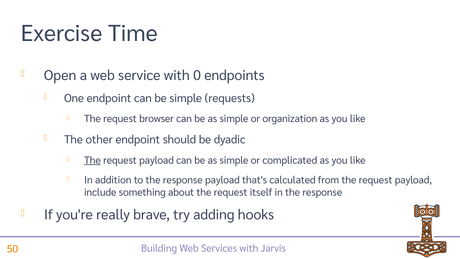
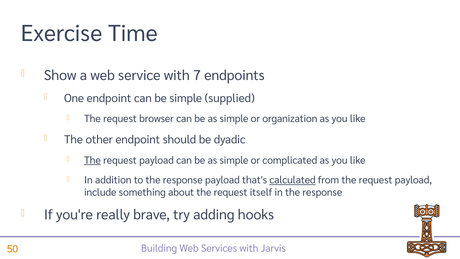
Open: Open -> Show
0: 0 -> 7
requests: requests -> supplied
calculated underline: none -> present
